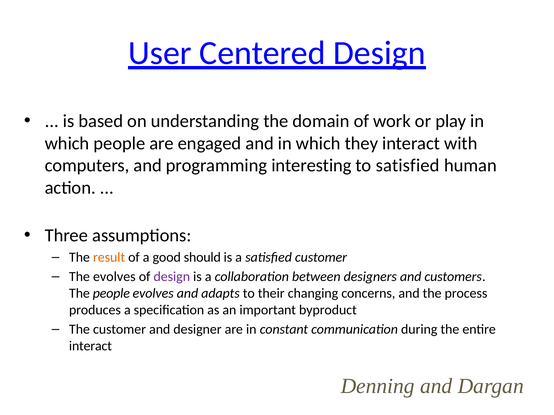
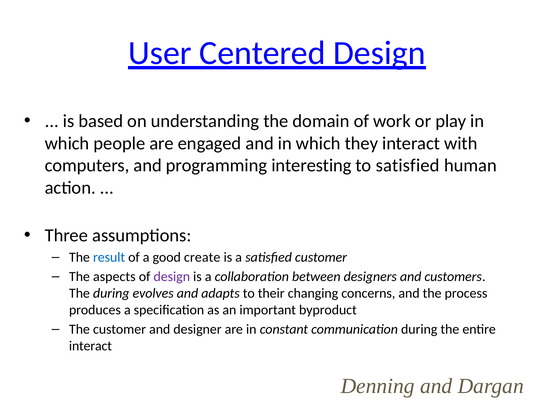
result colour: orange -> blue
should: should -> create
The evolves: evolves -> aspects
The people: people -> during
